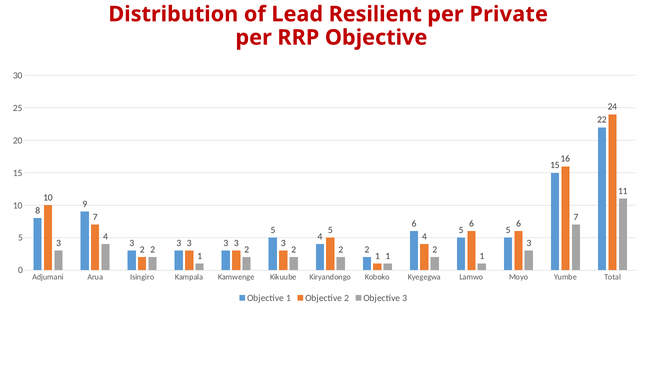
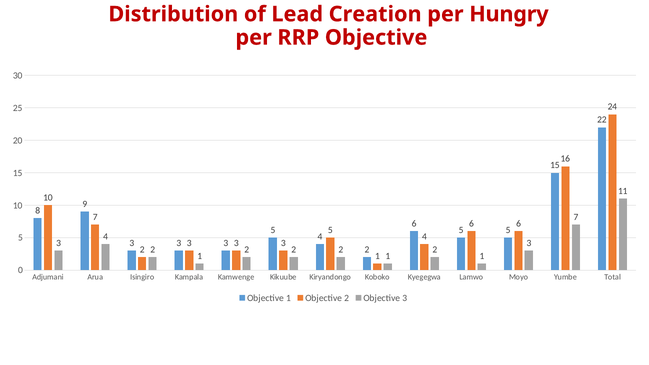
Resilient: Resilient -> Creation
Private: Private -> Hungry
